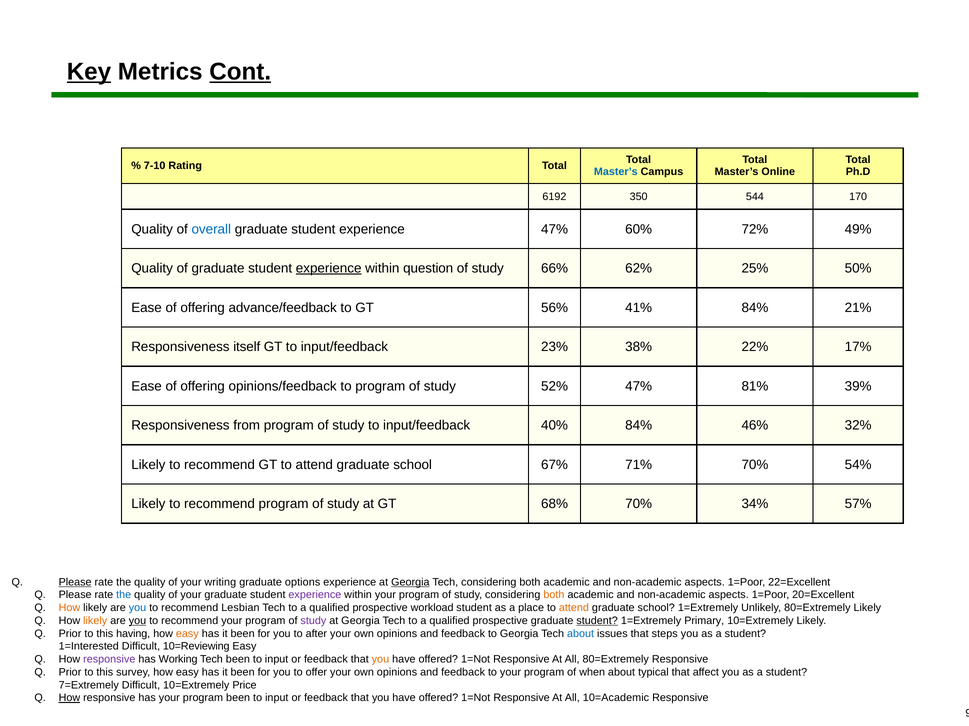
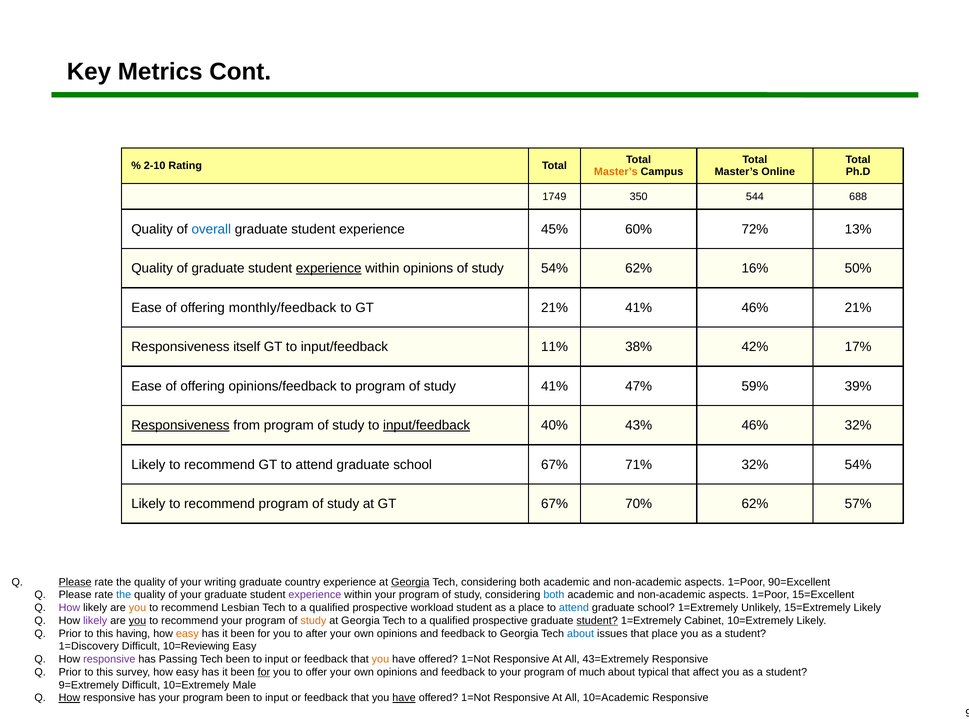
Key underline: present -> none
Cont underline: present -> none
7-10: 7-10 -> 2-10
Master’s at (616, 172) colour: blue -> orange
6192: 6192 -> 1749
170: 170 -> 688
experience 47%: 47% -> 45%
49%: 49% -> 13%
within question: question -> opinions
study 66%: 66% -> 54%
25%: 25% -> 16%
advance/feedback: advance/feedback -> monthly/feedback
GT 56%: 56% -> 21%
41% 84%: 84% -> 46%
23%: 23% -> 11%
22%: 22% -> 42%
study 52%: 52% -> 41%
81%: 81% -> 59%
Responsiveness at (180, 426) underline: none -> present
input/feedback at (427, 426) underline: none -> present
40% 84%: 84% -> 43%
71% 70%: 70% -> 32%
GT 68%: 68% -> 67%
70% 34%: 34% -> 62%
options: options -> country
22=Excellent: 22=Excellent -> 90=Excellent
both at (554, 595) colour: orange -> blue
20=Excellent: 20=Excellent -> 15=Excellent
How at (69, 608) colour: orange -> purple
you at (138, 608) colour: blue -> orange
attend at (574, 608) colour: orange -> blue
Unlikely 80=Extremely: 80=Extremely -> 15=Extremely
likely at (95, 621) colour: orange -> purple
study at (313, 621) colour: purple -> orange
Primary: Primary -> Cabinet
that steps: steps -> place
1=Interested: 1=Interested -> 1=Discovery
Working: Working -> Passing
All 80=Extremely: 80=Extremely -> 43=Extremely
for at (264, 673) underline: none -> present
when: when -> much
7=Extremely: 7=Extremely -> 9=Extremely
Price: Price -> Male
have at (404, 699) underline: none -> present
